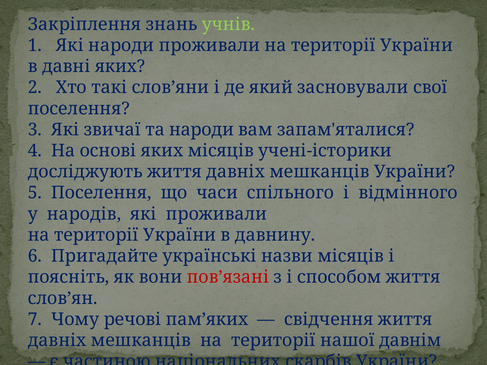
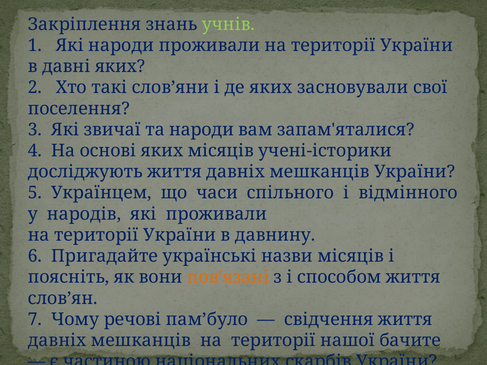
де який: який -> яких
5 Поселення: Поселення -> Українцем
пов’язані colour: red -> orange
пам’яких: пам’яких -> пам’було
давнім: давнім -> бачите
